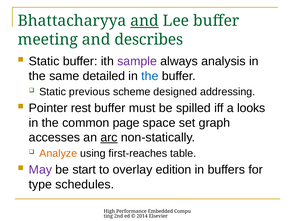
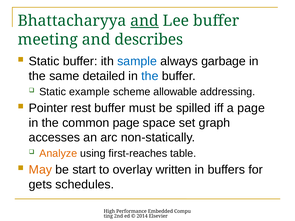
sample colour: purple -> blue
analysis: analysis -> garbage
previous: previous -> example
designed: designed -> allowable
a looks: looks -> page
arc underline: present -> none
May colour: purple -> orange
edition: edition -> written
type: type -> gets
